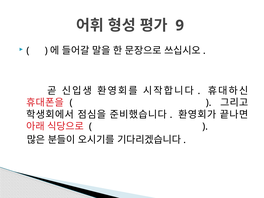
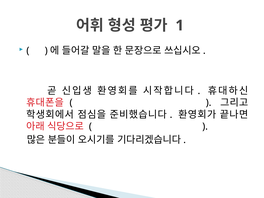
9: 9 -> 1
